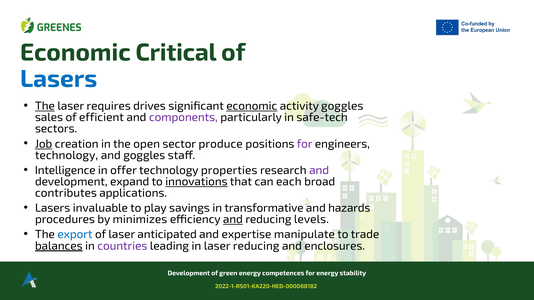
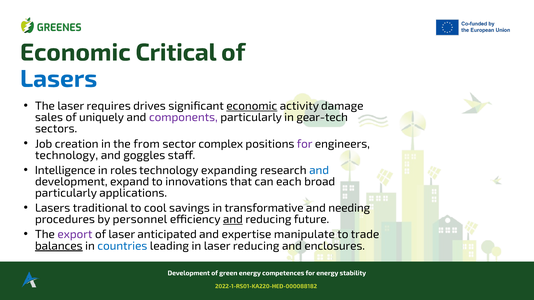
The at (45, 106) underline: present -> none
activity goggles: goggles -> damage
efficient: efficient -> uniquely
safe-tech: safe-tech -> gear-tech
Job underline: present -> none
open: open -> from
produce: produce -> complex
offer: offer -> roles
properties: properties -> expanding
and at (319, 171) colour: purple -> blue
innovations underline: present -> none
contributes at (66, 193): contributes -> particularly
invaluable: invaluable -> traditional
play: play -> cool
hazards: hazards -> needing
minimizes: minimizes -> personnel
levels: levels -> future
export colour: blue -> purple
countries colour: purple -> blue
